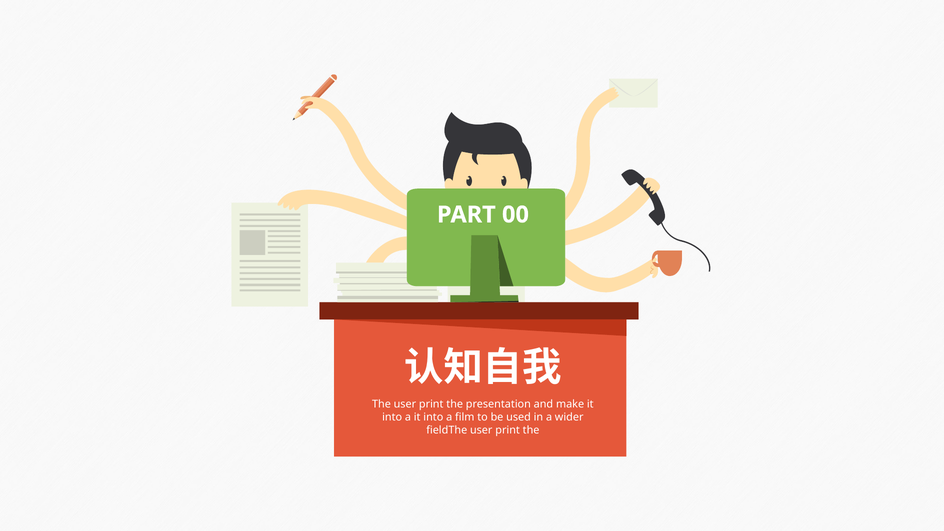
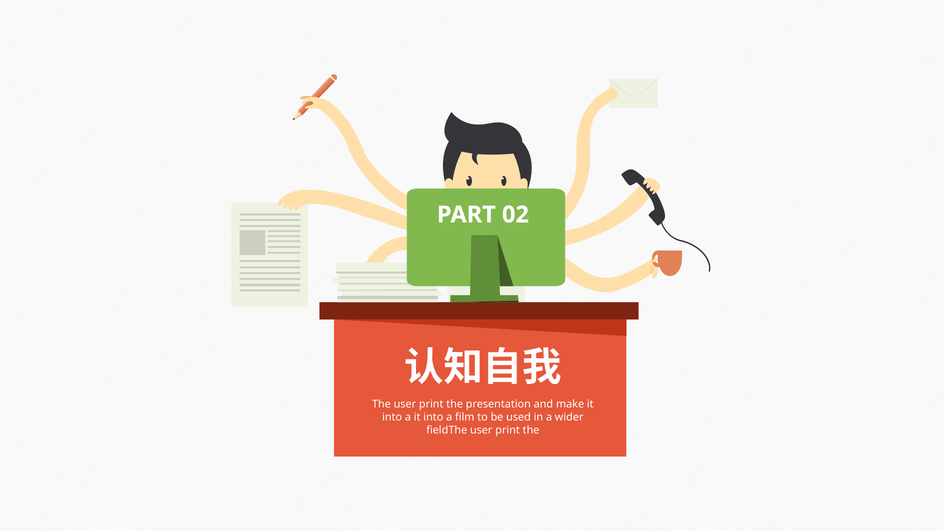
00: 00 -> 02
